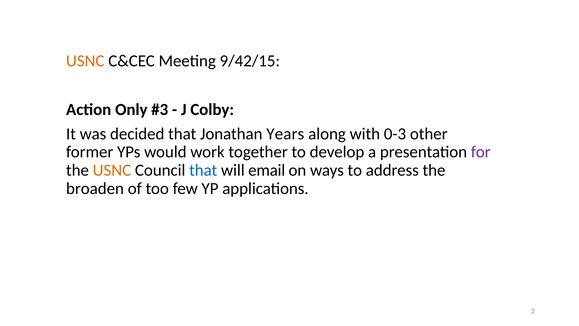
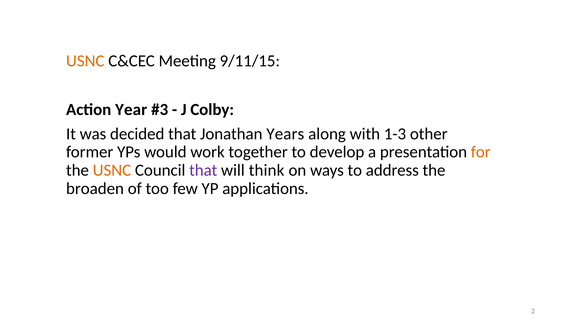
9/42/15: 9/42/15 -> 9/11/15
Only: Only -> Year
0-3: 0-3 -> 1-3
for colour: purple -> orange
that at (203, 170) colour: blue -> purple
email: email -> think
